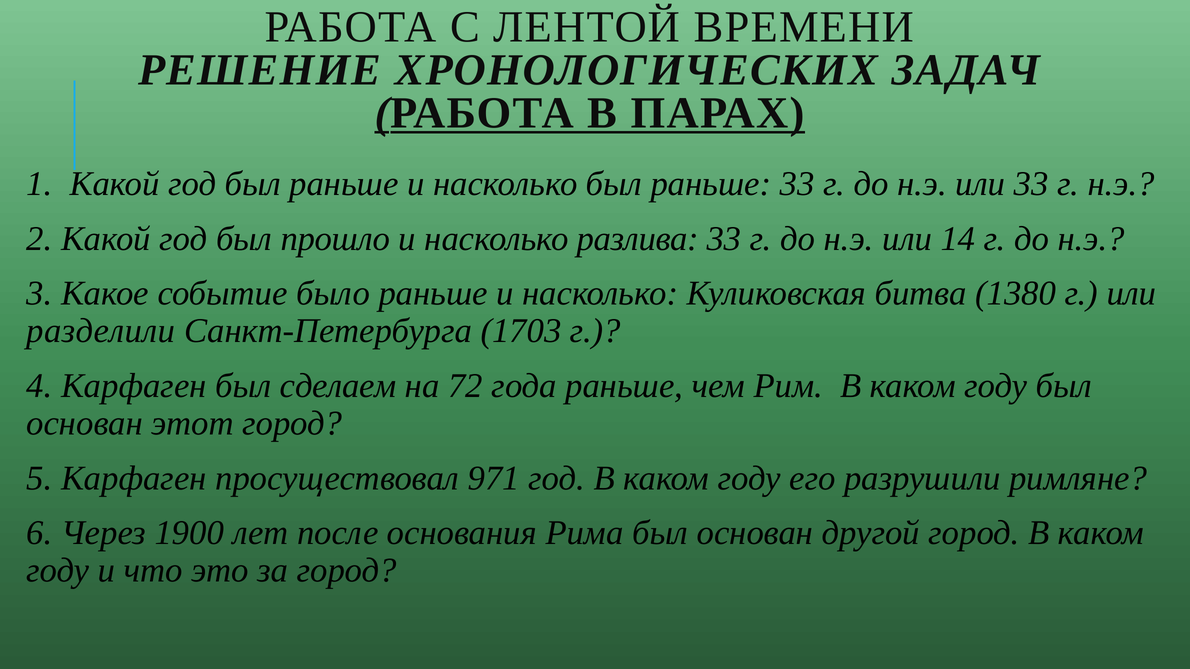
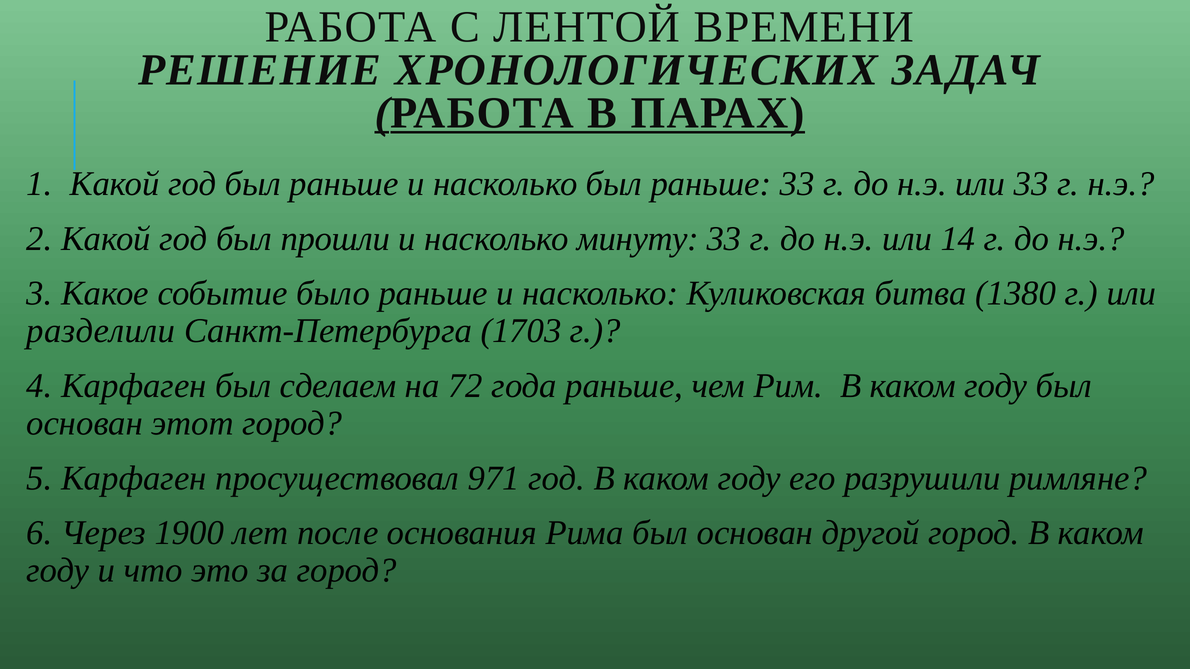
прошло: прошло -> прошли
разлива: разлива -> минуту
